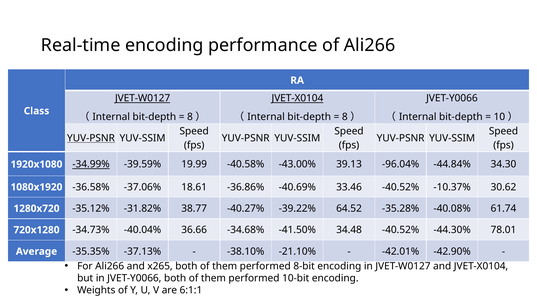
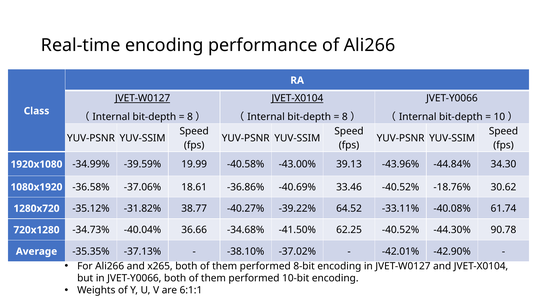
YUV-PSNR at (91, 138) underline: present -> none
-34.99% underline: present -> none
-96.04%: -96.04% -> -43.96%
-10.37%: -10.37% -> -18.76%
-35.28%: -35.28% -> -33.11%
34.48: 34.48 -> 62.25
78.01: 78.01 -> 90.78
-21.10%: -21.10% -> -37.02%
